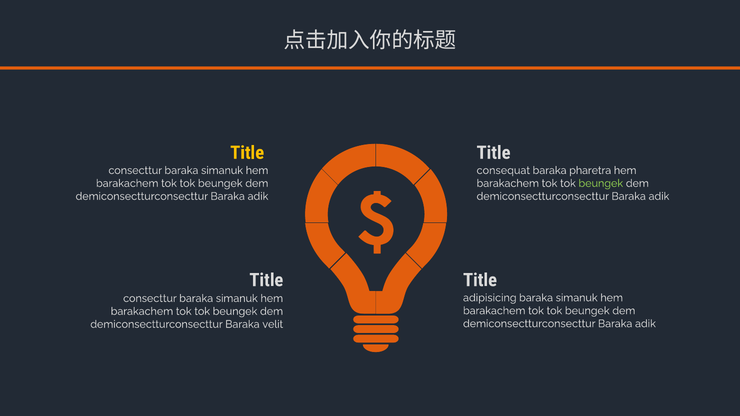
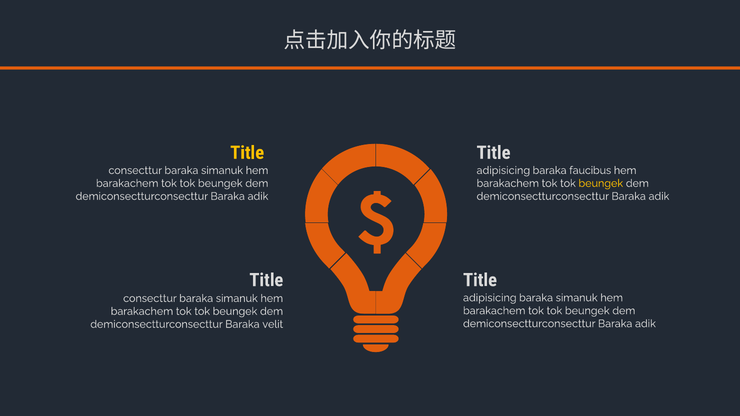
consequat at (503, 171): consequat -> adipisicing
pharetra: pharetra -> faucibus
beungek at (601, 183) colour: light green -> yellow
